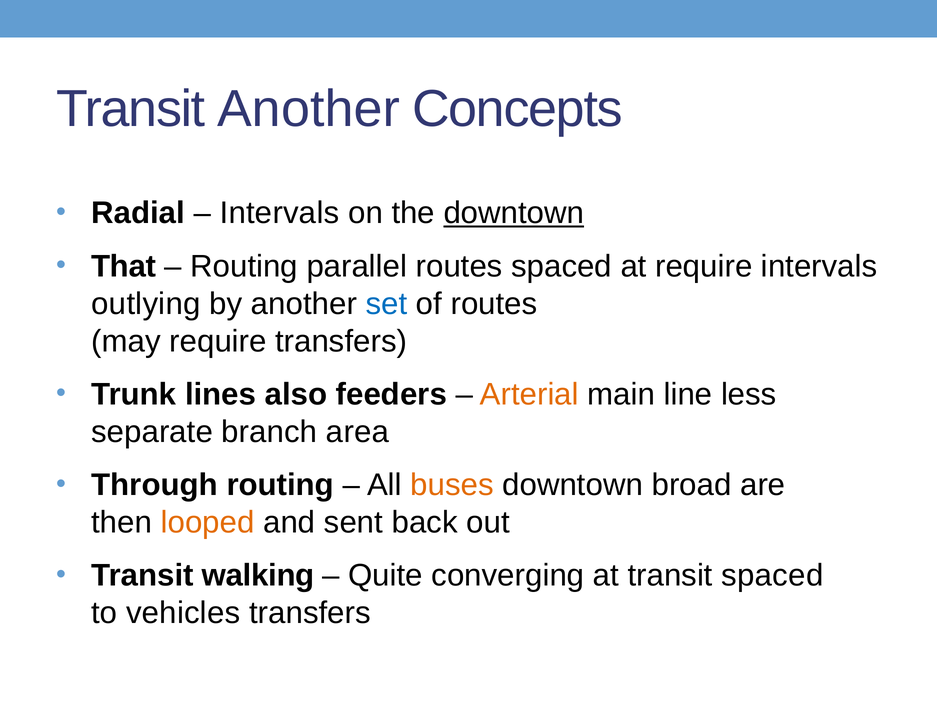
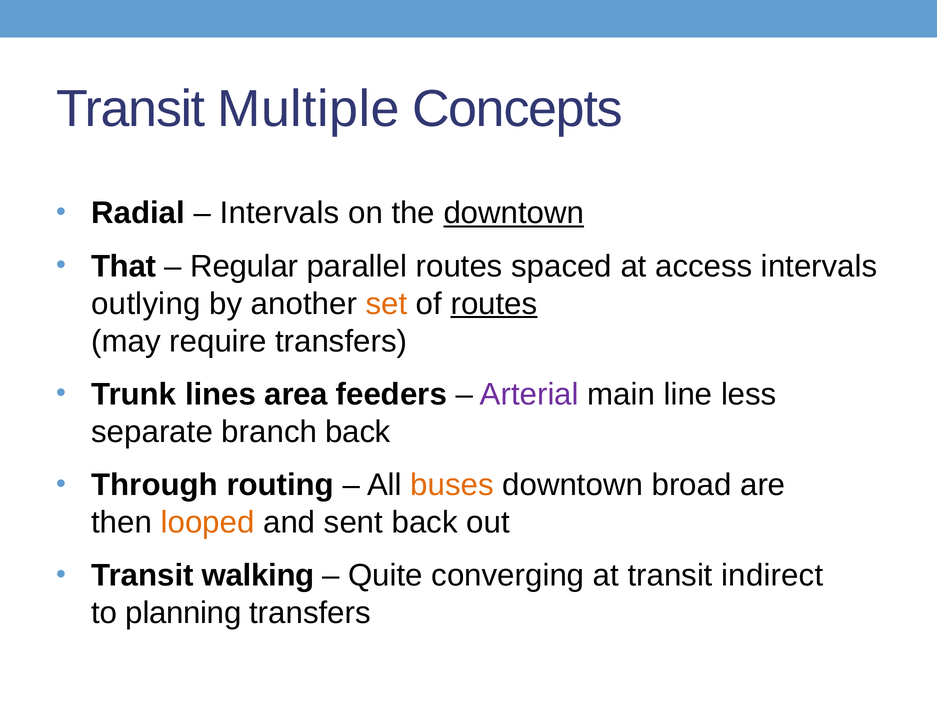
Transit Another: Another -> Multiple
Routing at (244, 266): Routing -> Regular
at require: require -> access
set colour: blue -> orange
routes at (494, 304) underline: none -> present
also: also -> area
Arterial colour: orange -> purple
branch area: area -> back
transit spaced: spaced -> indirect
vehicles: vehicles -> planning
